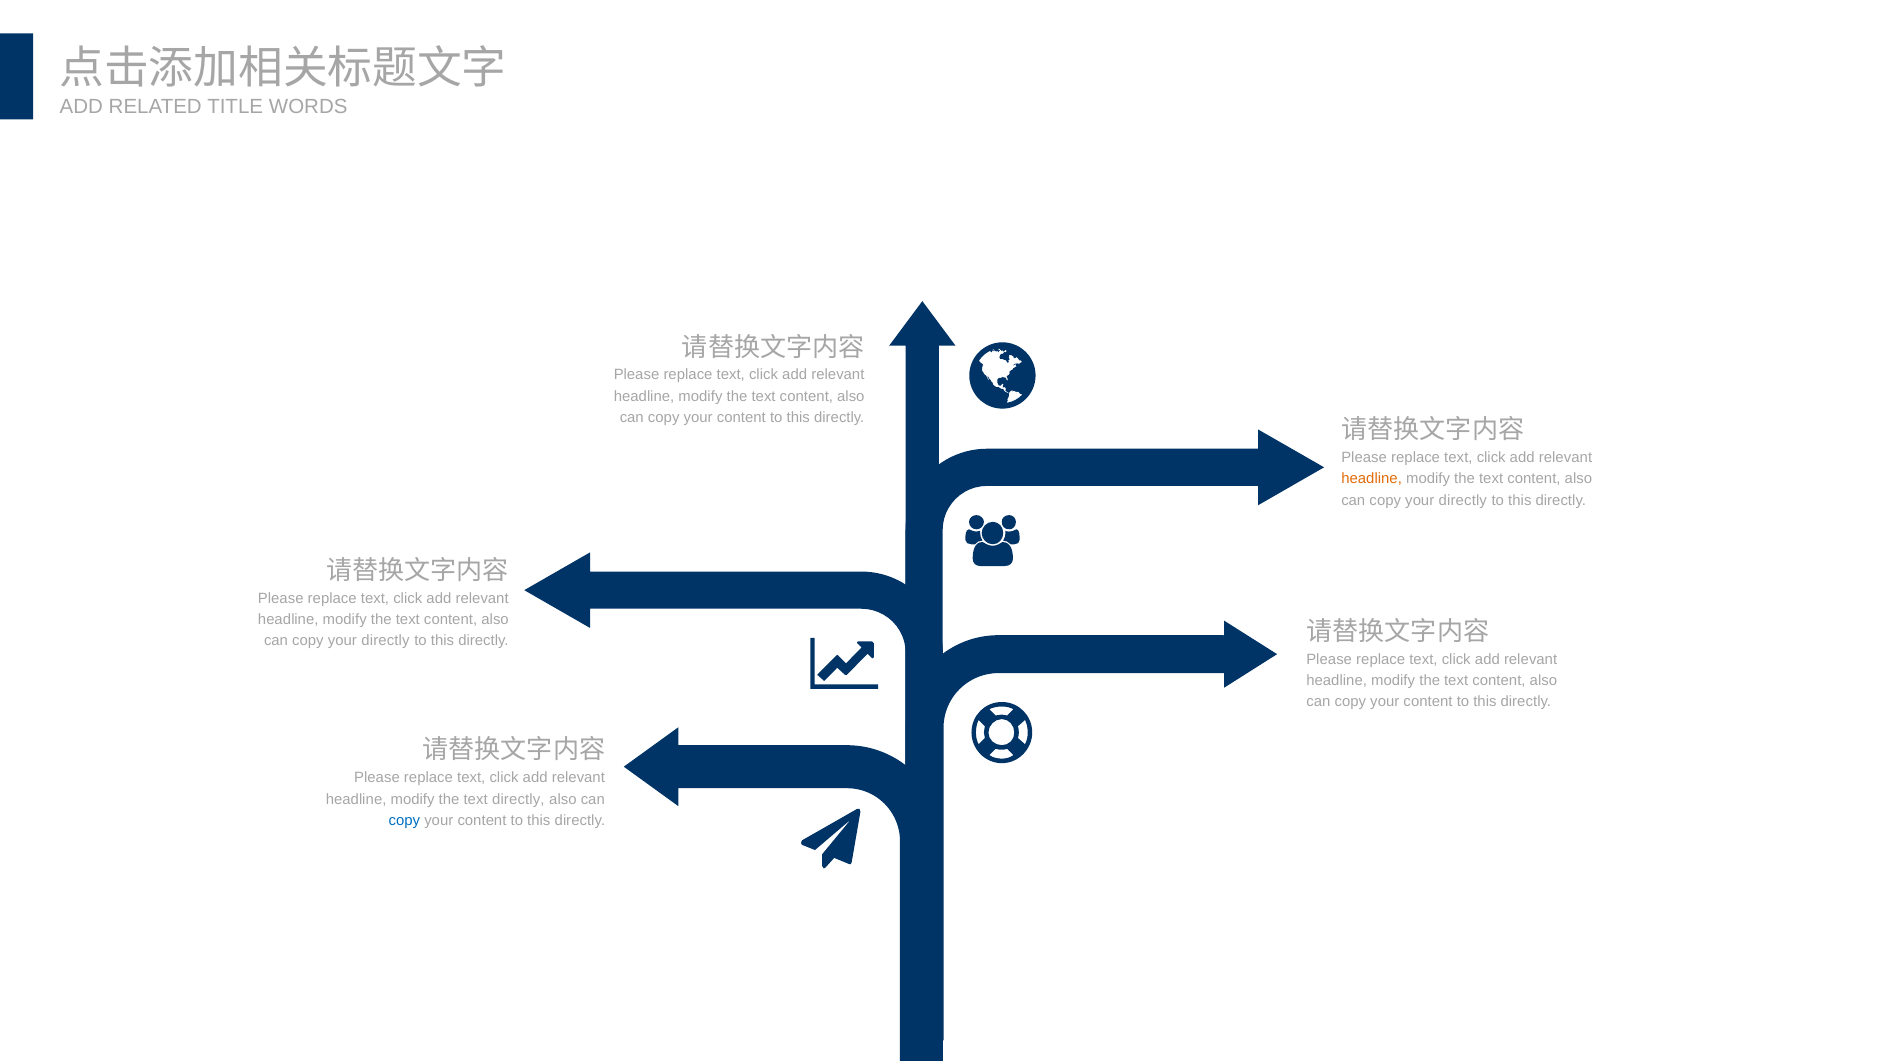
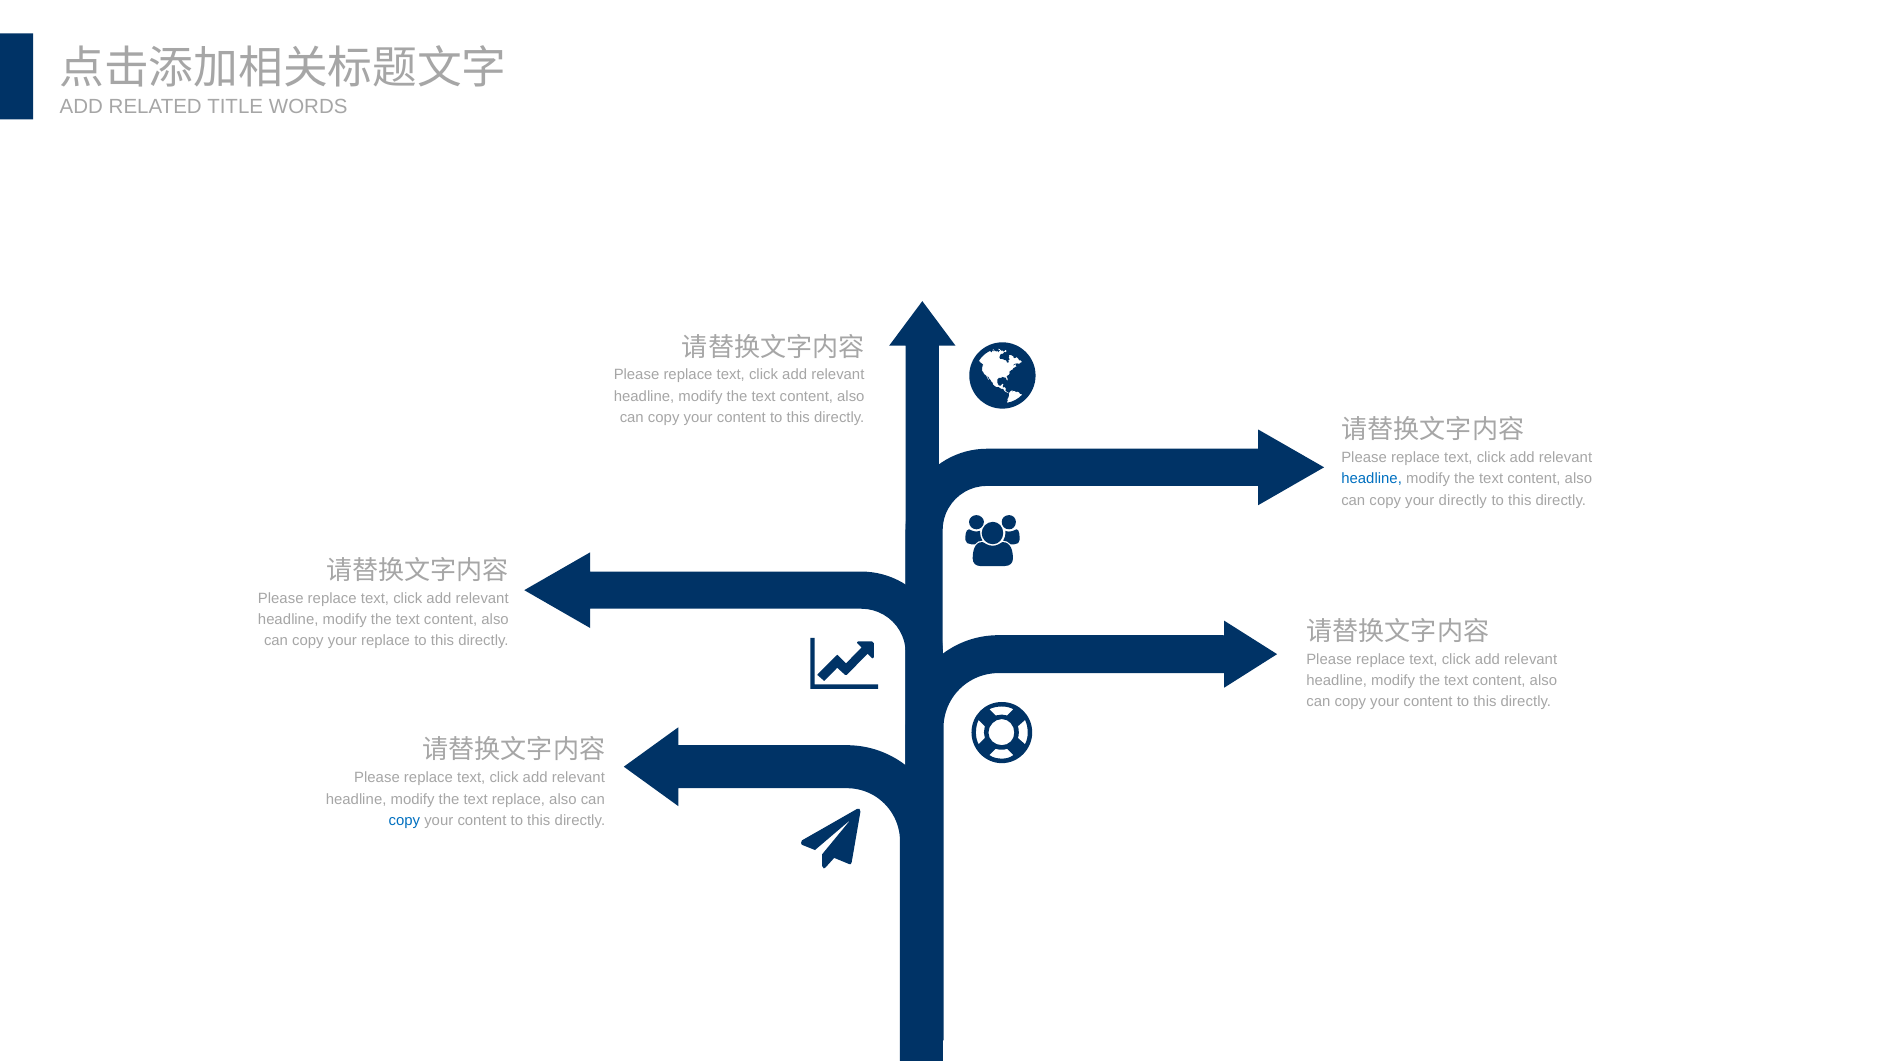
headline at (1372, 479) colour: orange -> blue
directly at (385, 641): directly -> replace
text directly: directly -> replace
